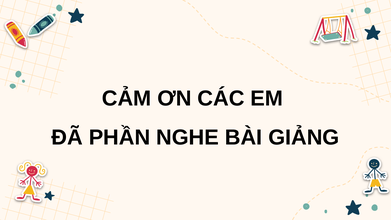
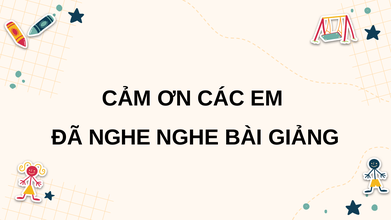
ĐÃ PHẦN: PHẦN -> NGHE
